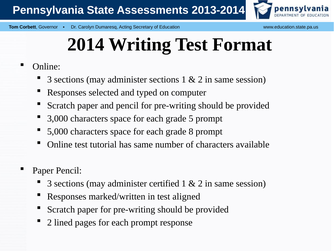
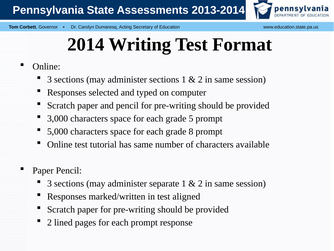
certified: certified -> separate
